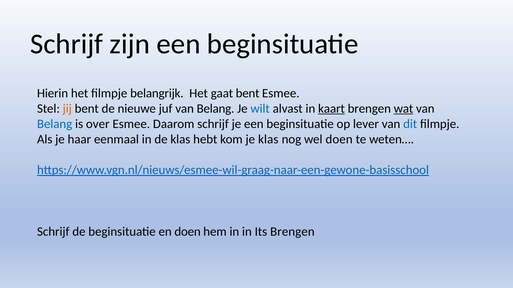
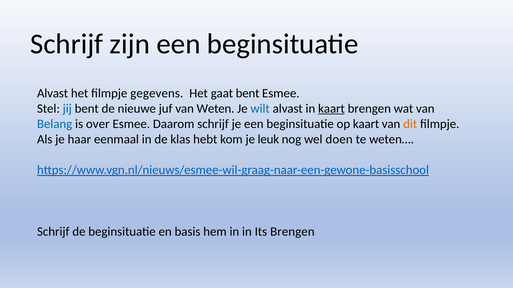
Hierin at (53, 93): Hierin -> Alvast
belangrijk: belangrijk -> gegevens
jij colour: orange -> blue
juf van Belang: Belang -> Weten
wat underline: present -> none
op lever: lever -> kaart
dit colour: blue -> orange
je klas: klas -> leuk
en doen: doen -> basis
